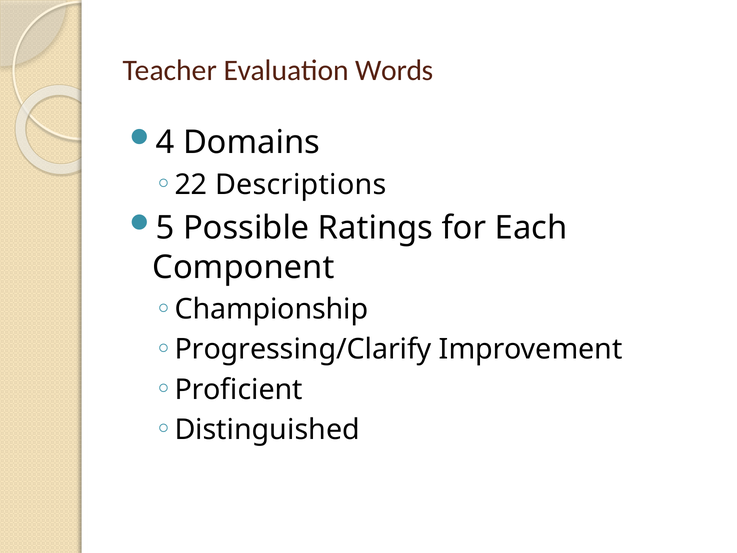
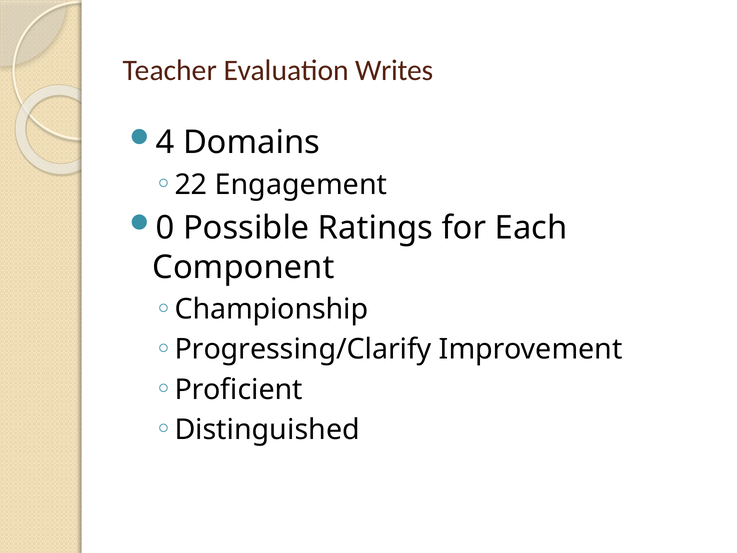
Words: Words -> Writes
Descriptions: Descriptions -> Engagement
5: 5 -> 0
